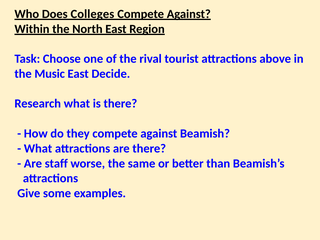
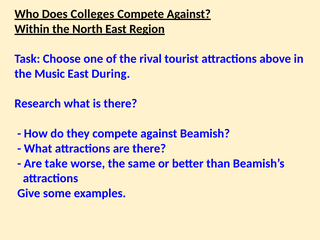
Decide: Decide -> During
staff: staff -> take
